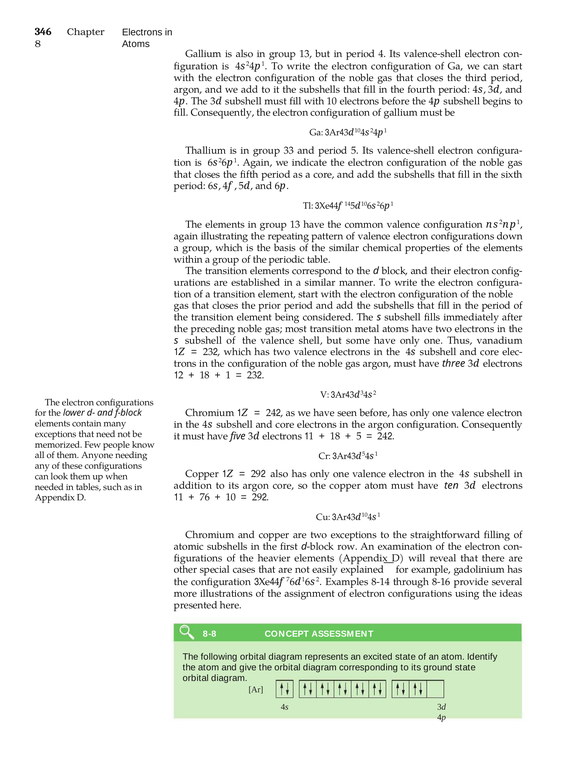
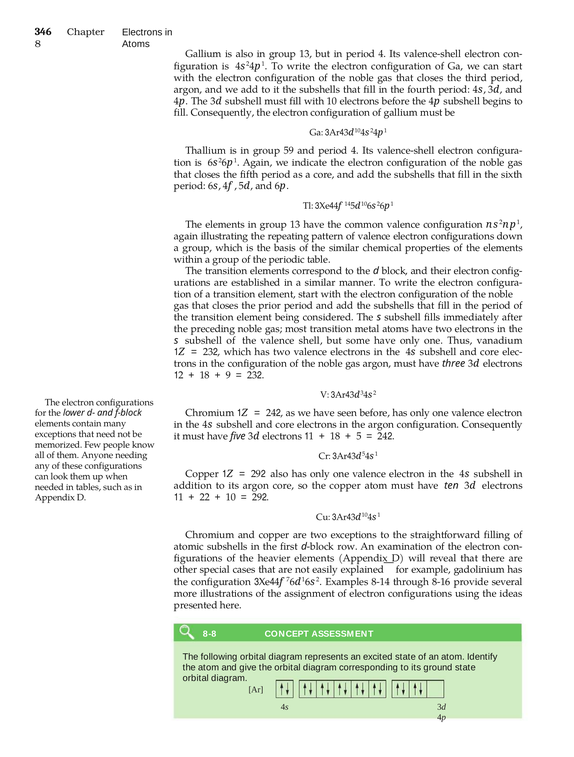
33: 33 -> 59
and period 5: 5 -> 4
1: 1 -> 9
76: 76 -> 22
